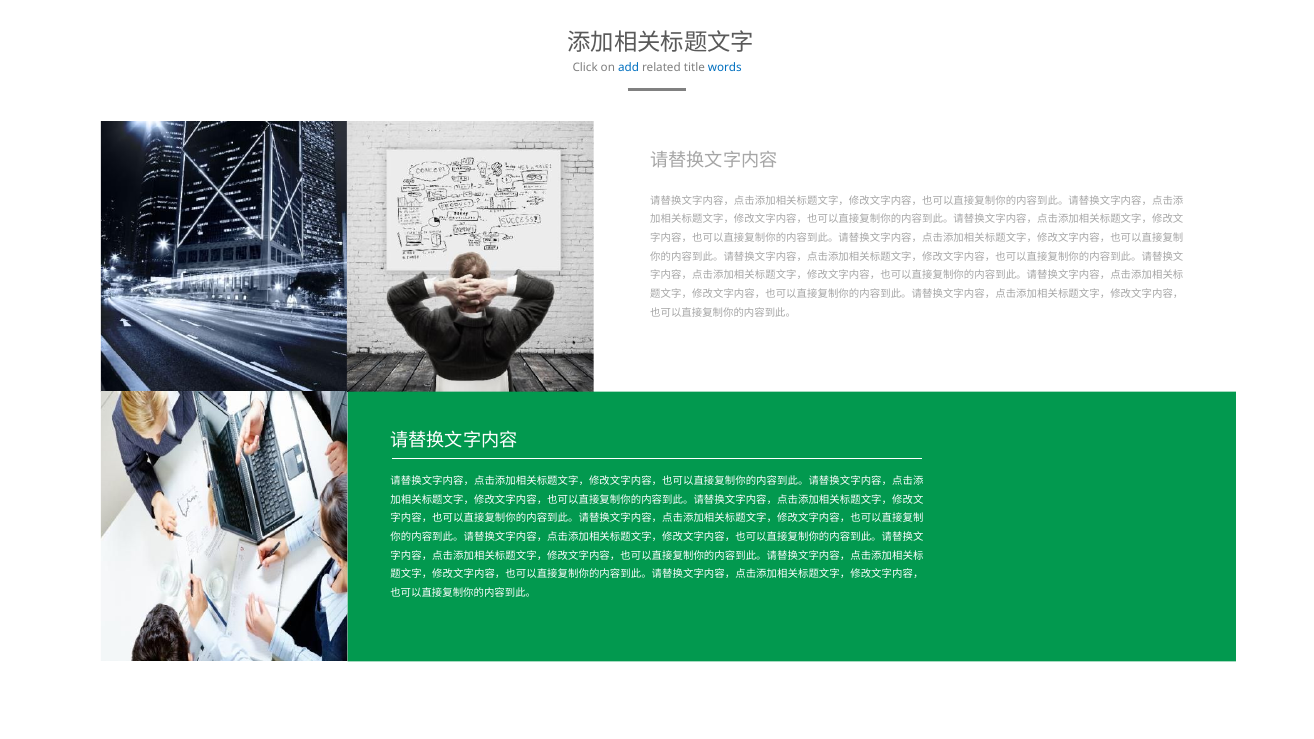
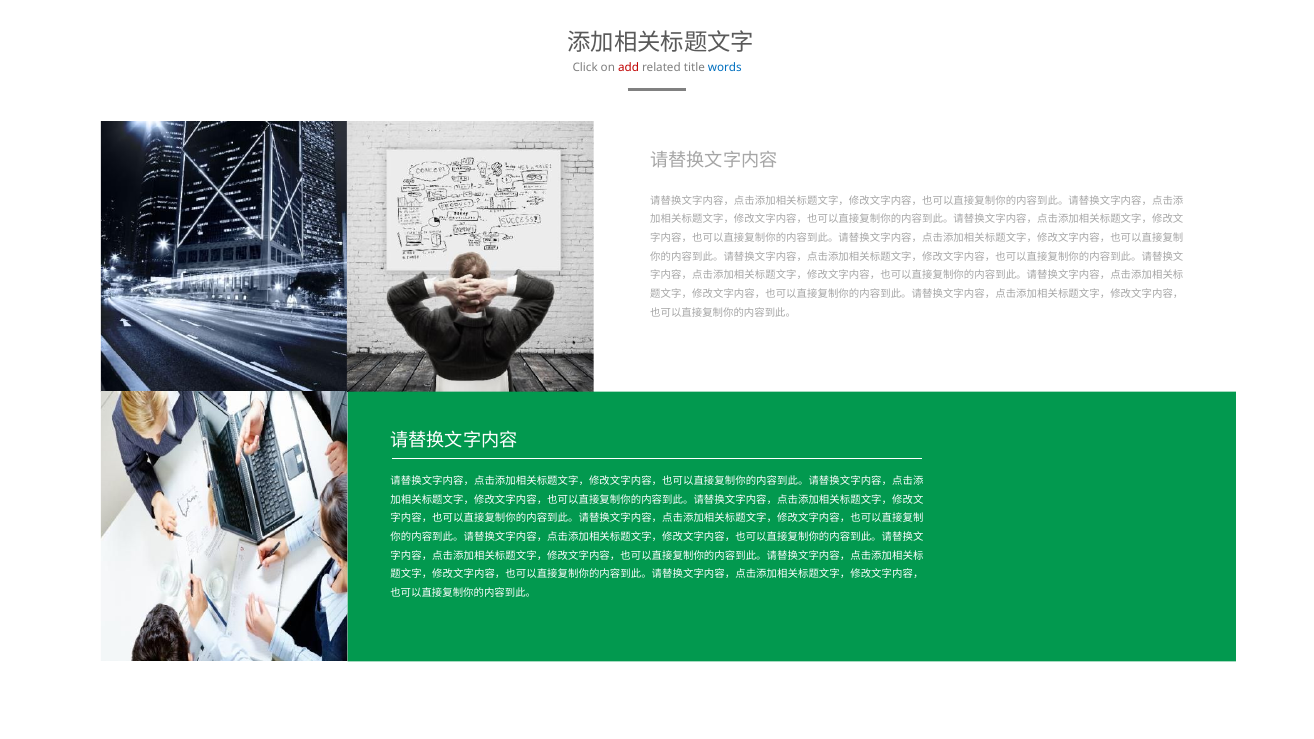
add colour: blue -> red
